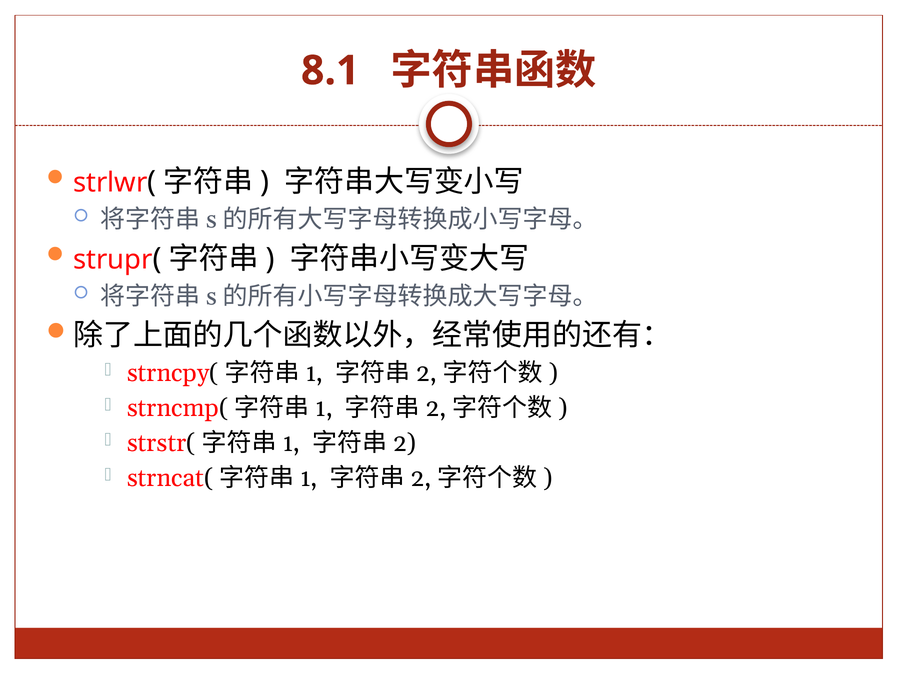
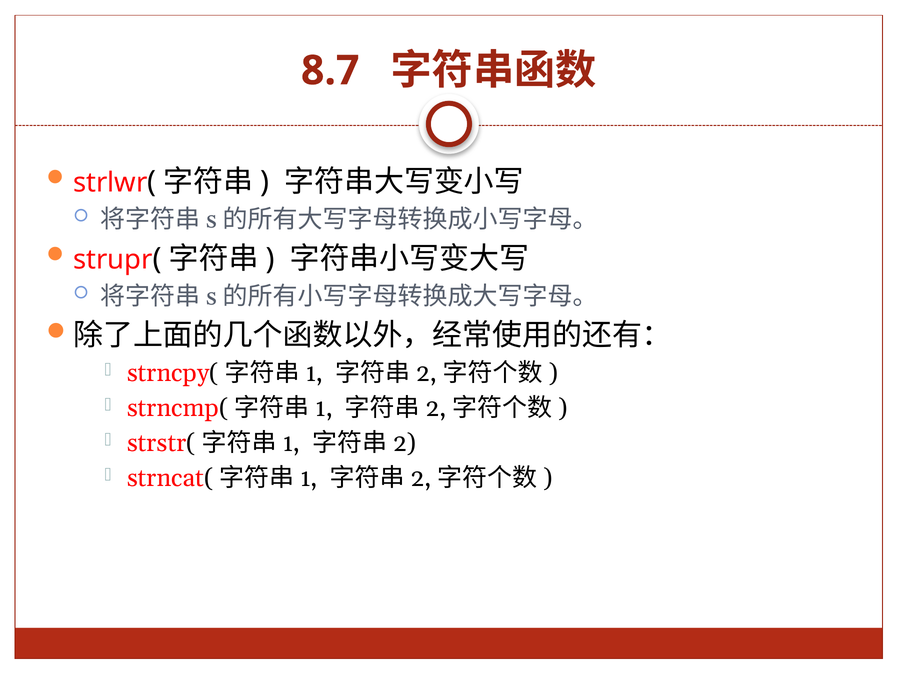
8.1: 8.1 -> 8.7
